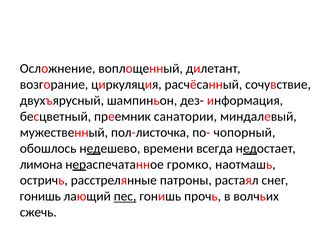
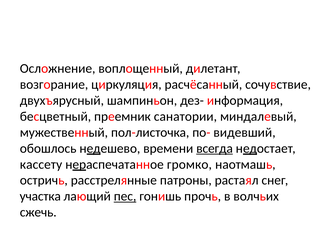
чопорный: чопорный -> видевший
всегда underline: none -> present
лимона: лимона -> кассету
гонишь at (40, 197): гонишь -> участка
